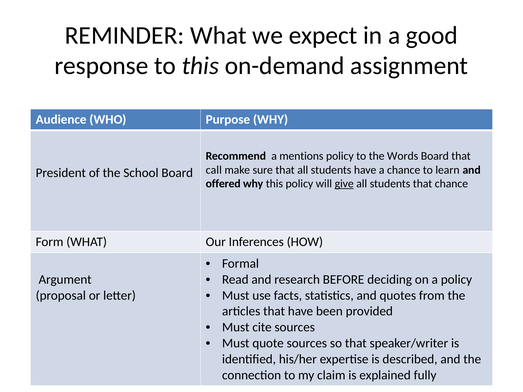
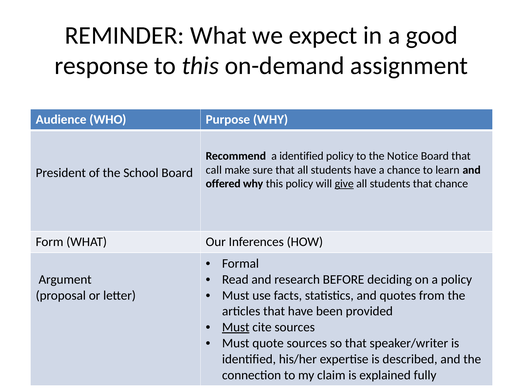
a mentions: mentions -> identified
Words: Words -> Notice
Must at (236, 327) underline: none -> present
